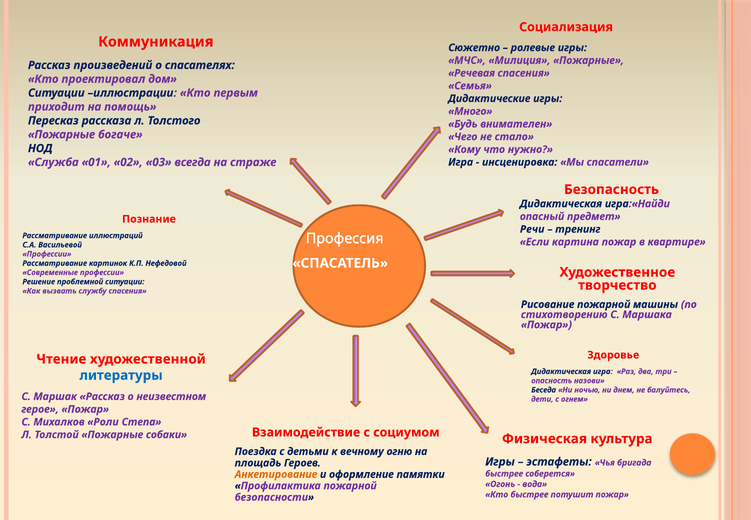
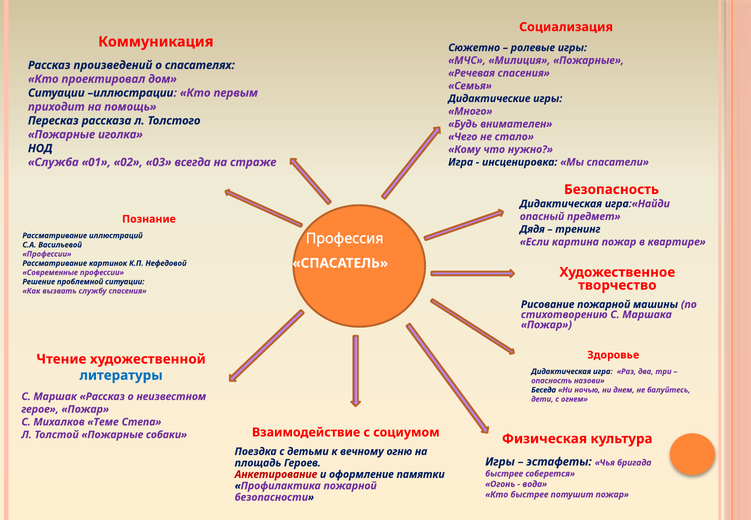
богаче: богаче -> иголка
Речи: Речи -> Дядя
Роли: Роли -> Теме
Анкетирование colour: orange -> red
